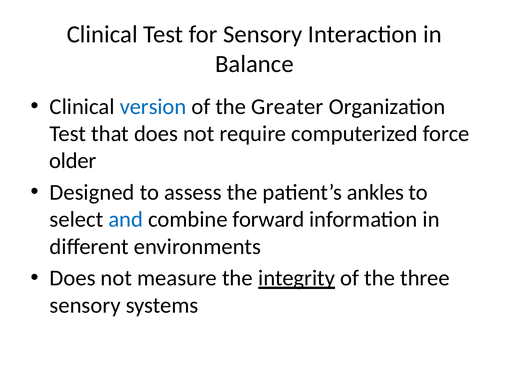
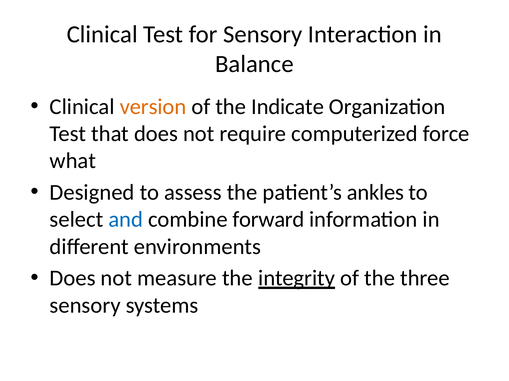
version colour: blue -> orange
Greater: Greater -> Indicate
older: older -> what
